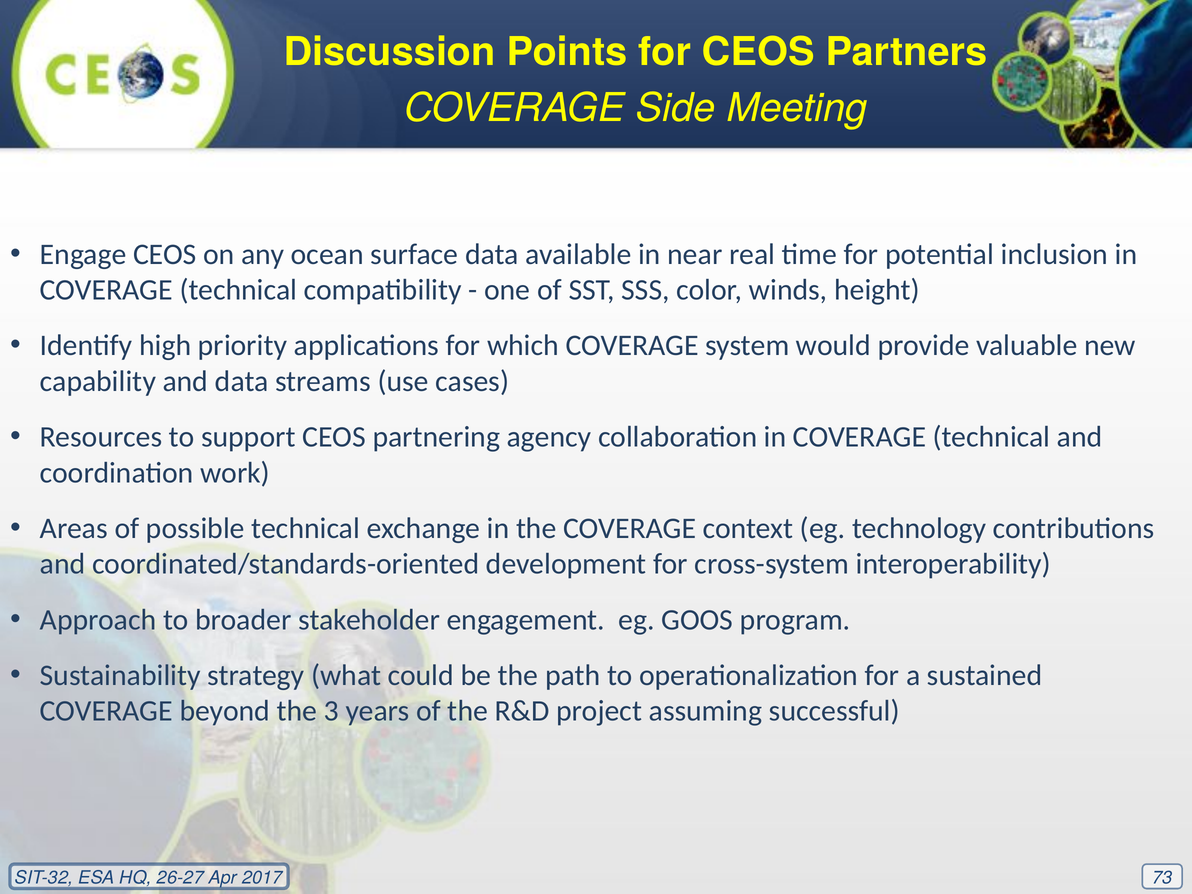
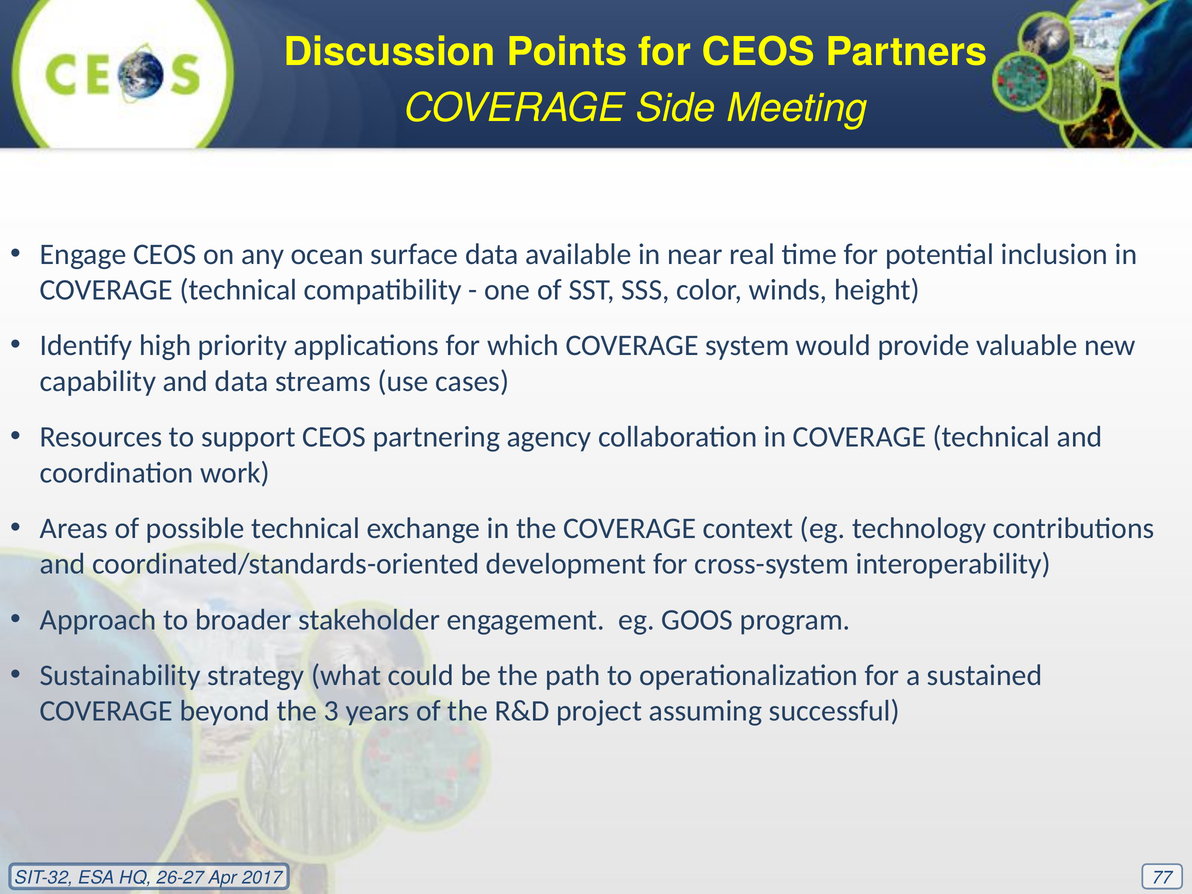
73: 73 -> 77
